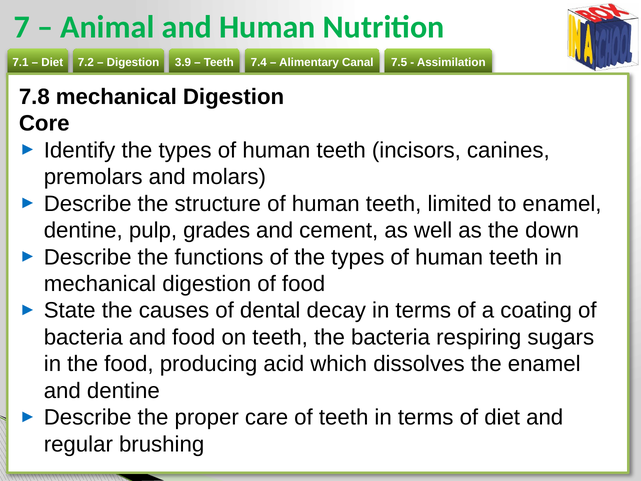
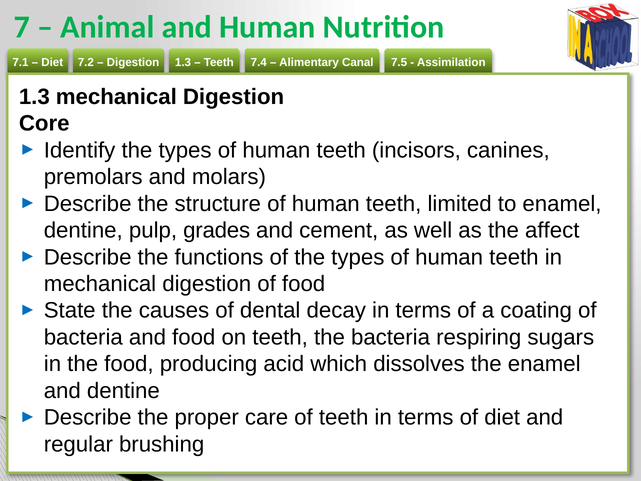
Digestion 3.9: 3.9 -> 1.3
7.8 at (34, 97): 7.8 -> 1.3
down: down -> affect
